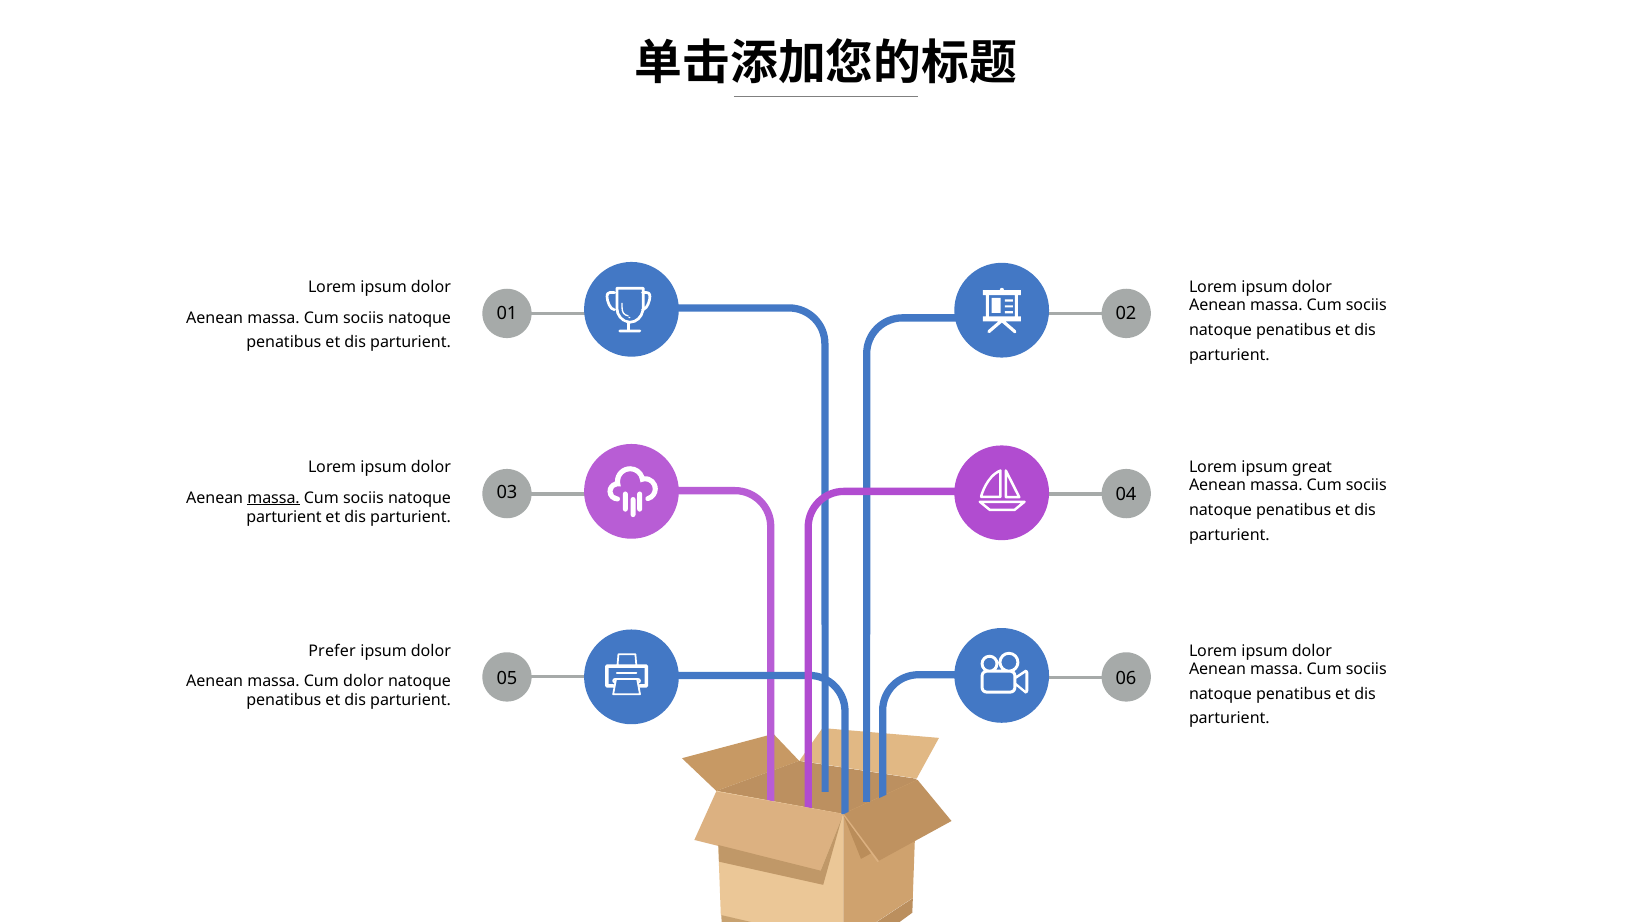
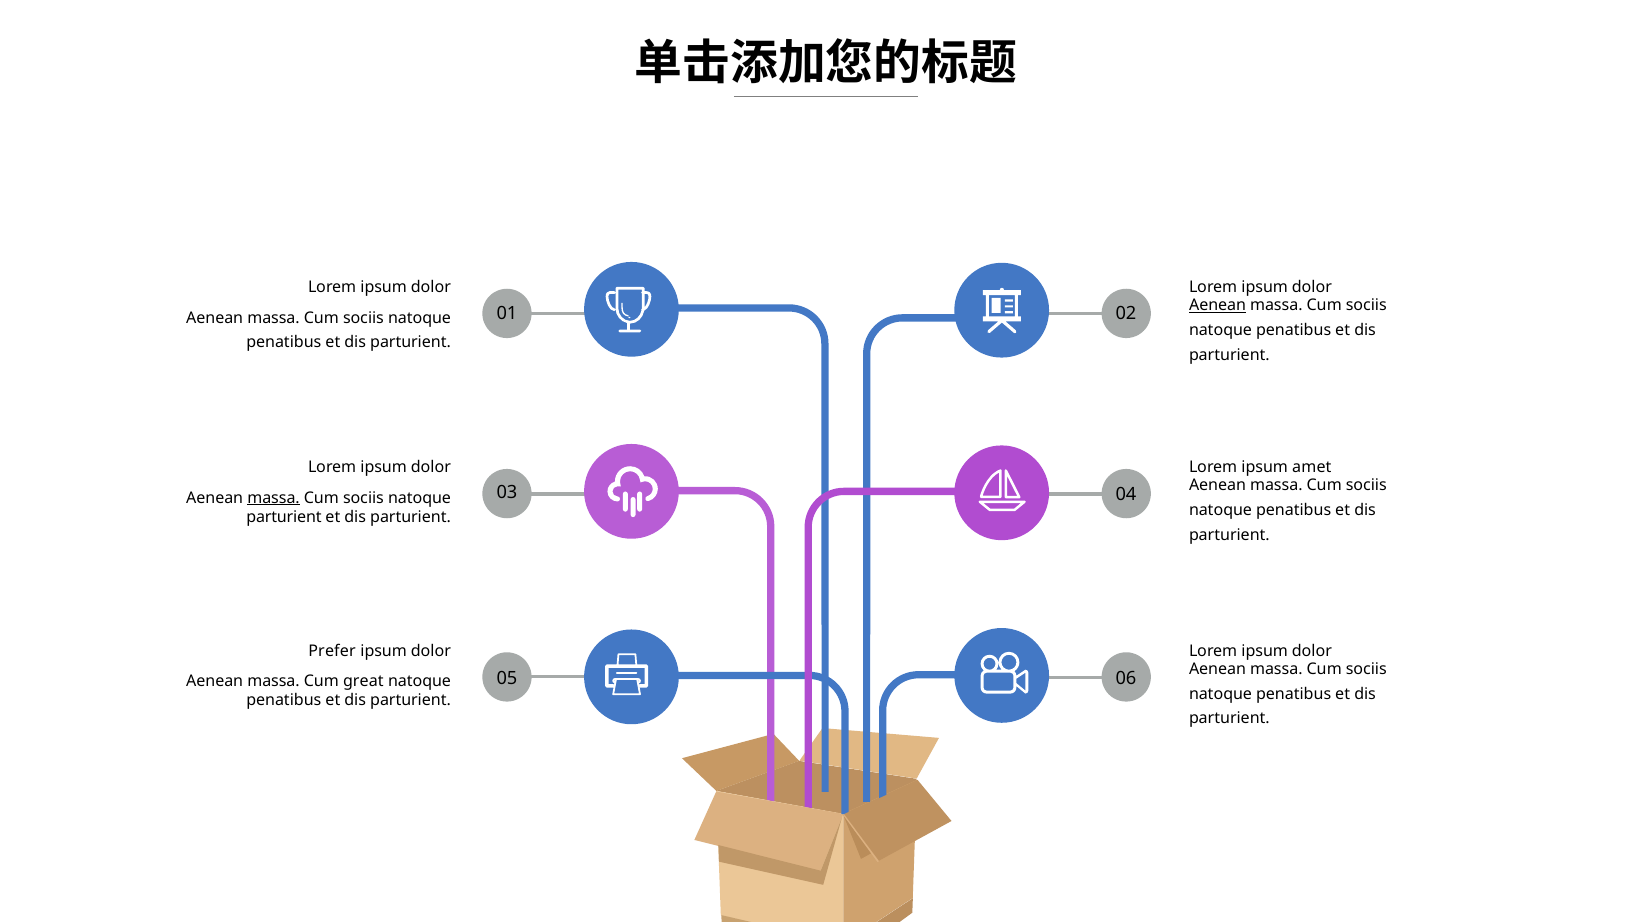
Aenean at (1218, 305) underline: none -> present
great: great -> amet
Cum dolor: dolor -> great
